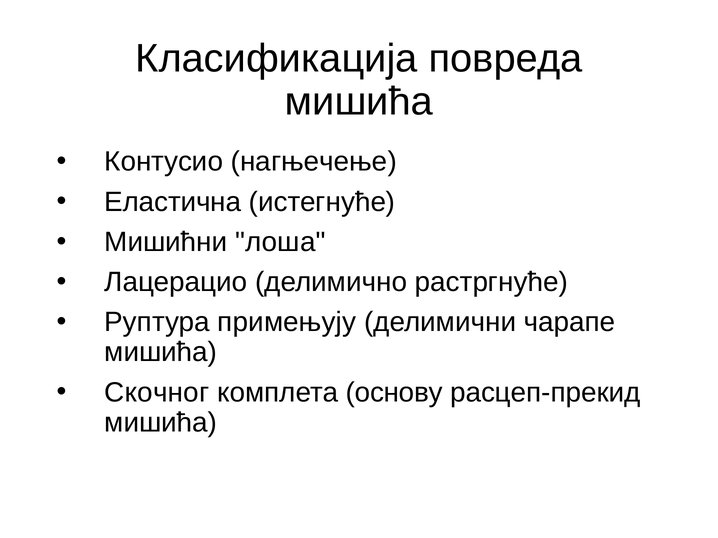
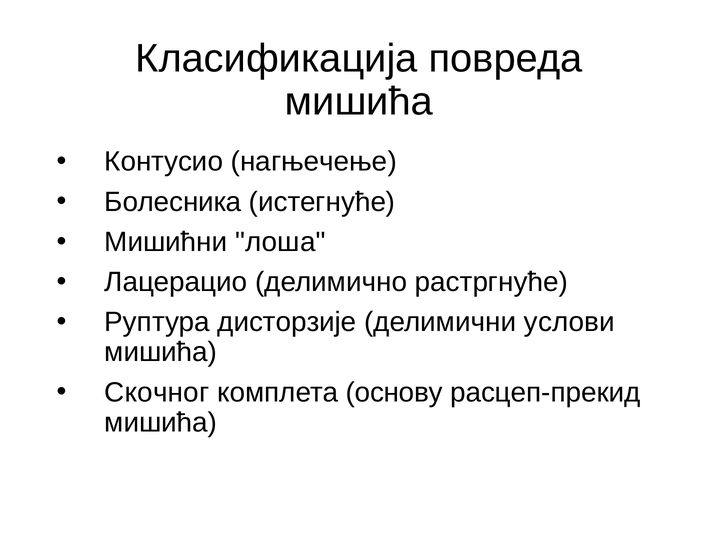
Еластична: Еластична -> Болесника
примењују: примењују -> дисторзије
чарапе: чарапе -> услови
